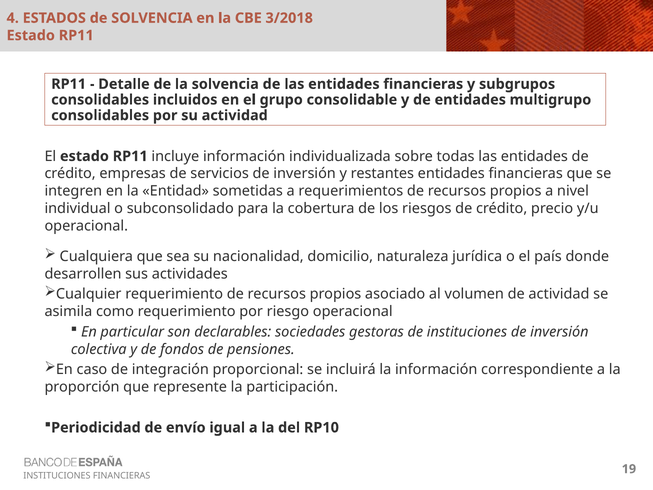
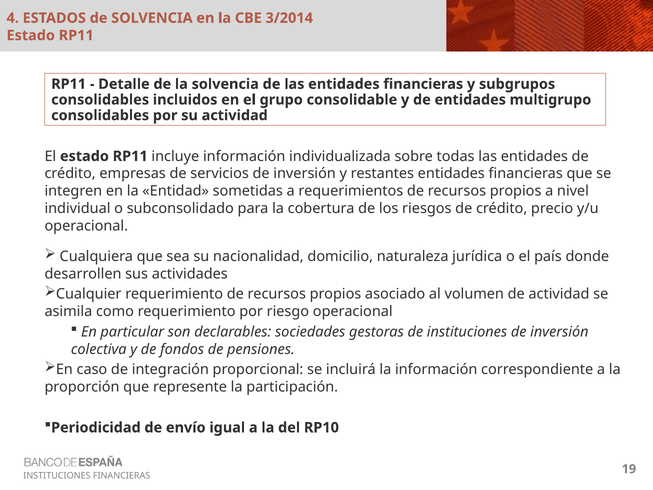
3/2018: 3/2018 -> 3/2014
